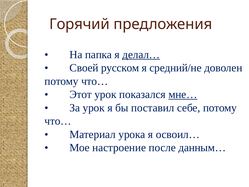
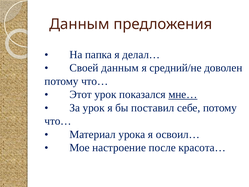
Горячий at (79, 24): Горячий -> Данным
делал… underline: present -> none
Своей русском: русском -> данным
данным…: данным… -> красота…
